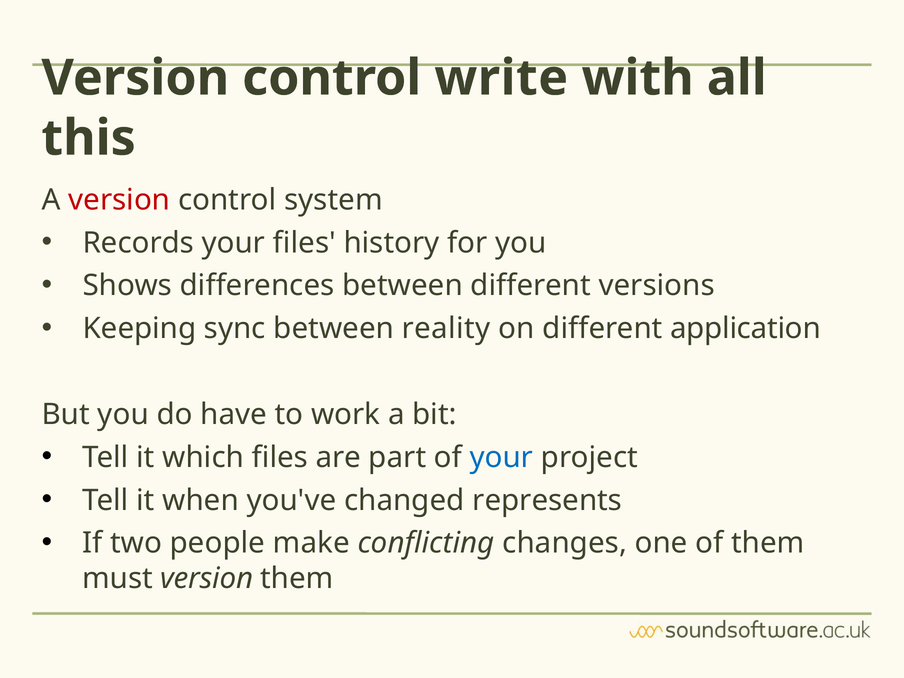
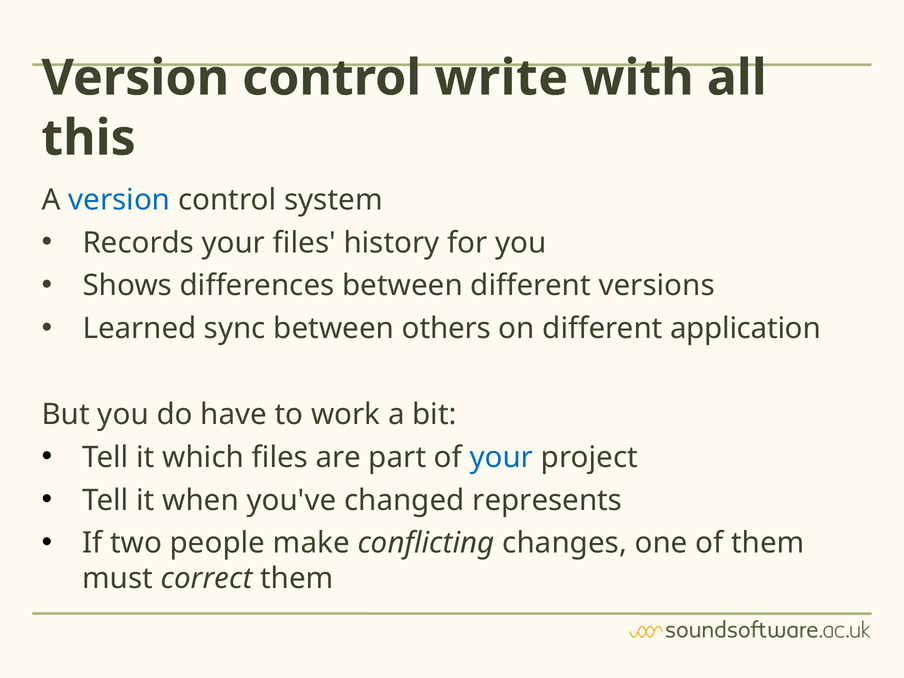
version at (119, 200) colour: red -> blue
Keeping: Keeping -> Learned
reality: reality -> others
must version: version -> correct
